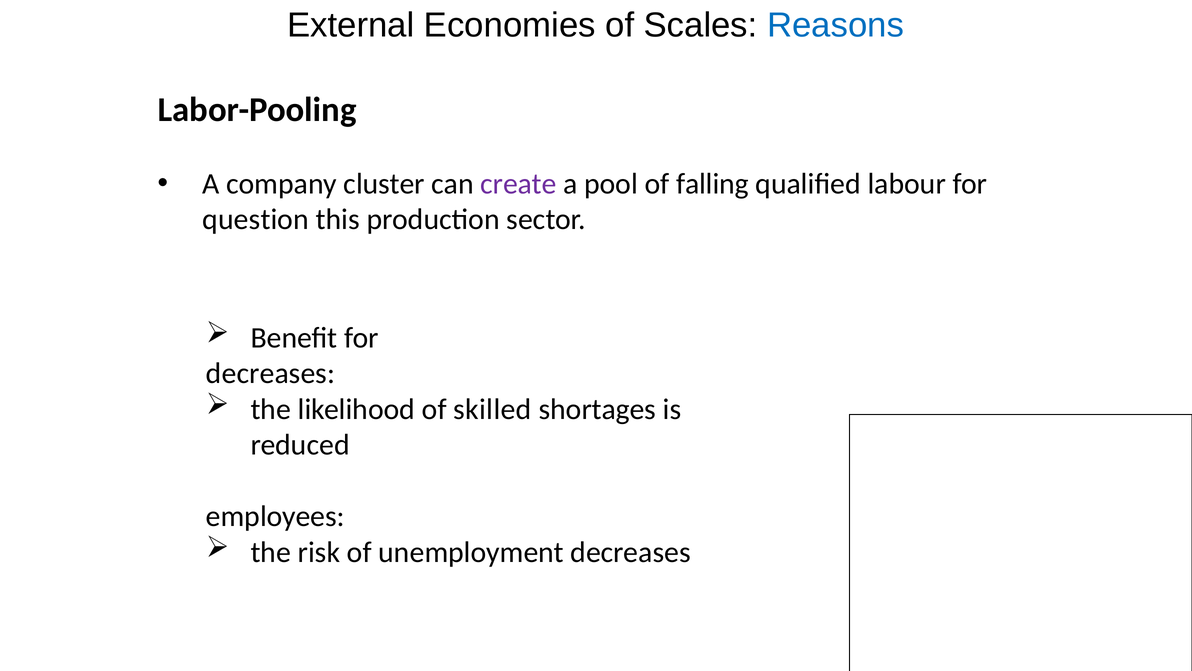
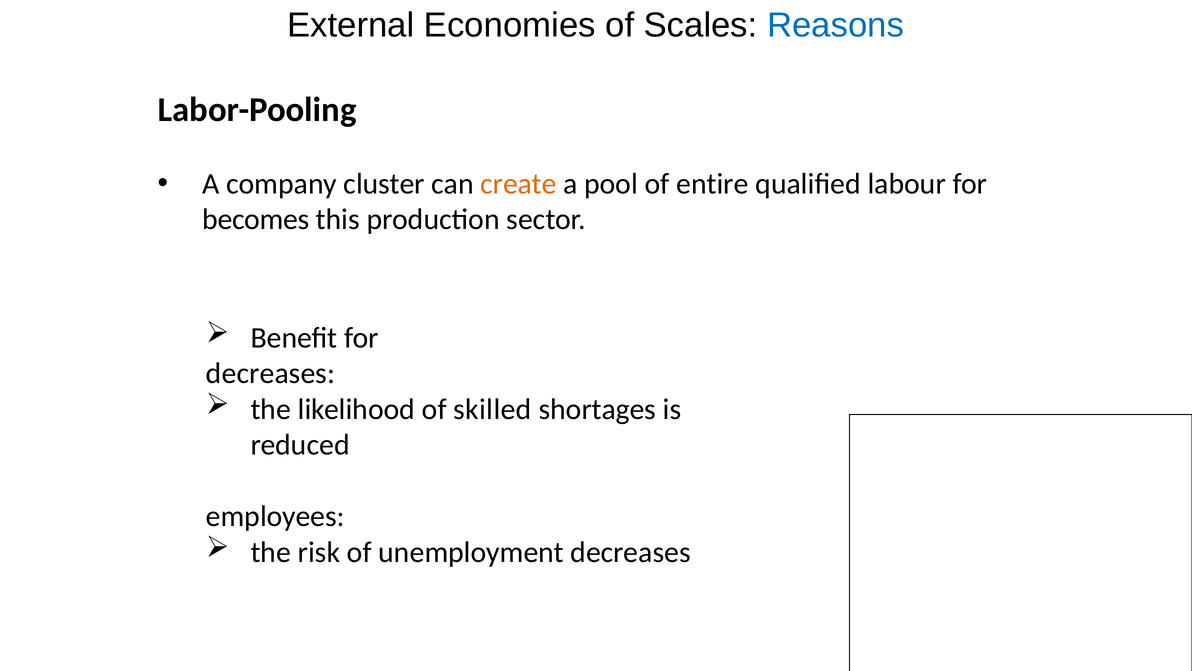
create colour: purple -> orange
falling: falling -> entire
question: question -> becomes
